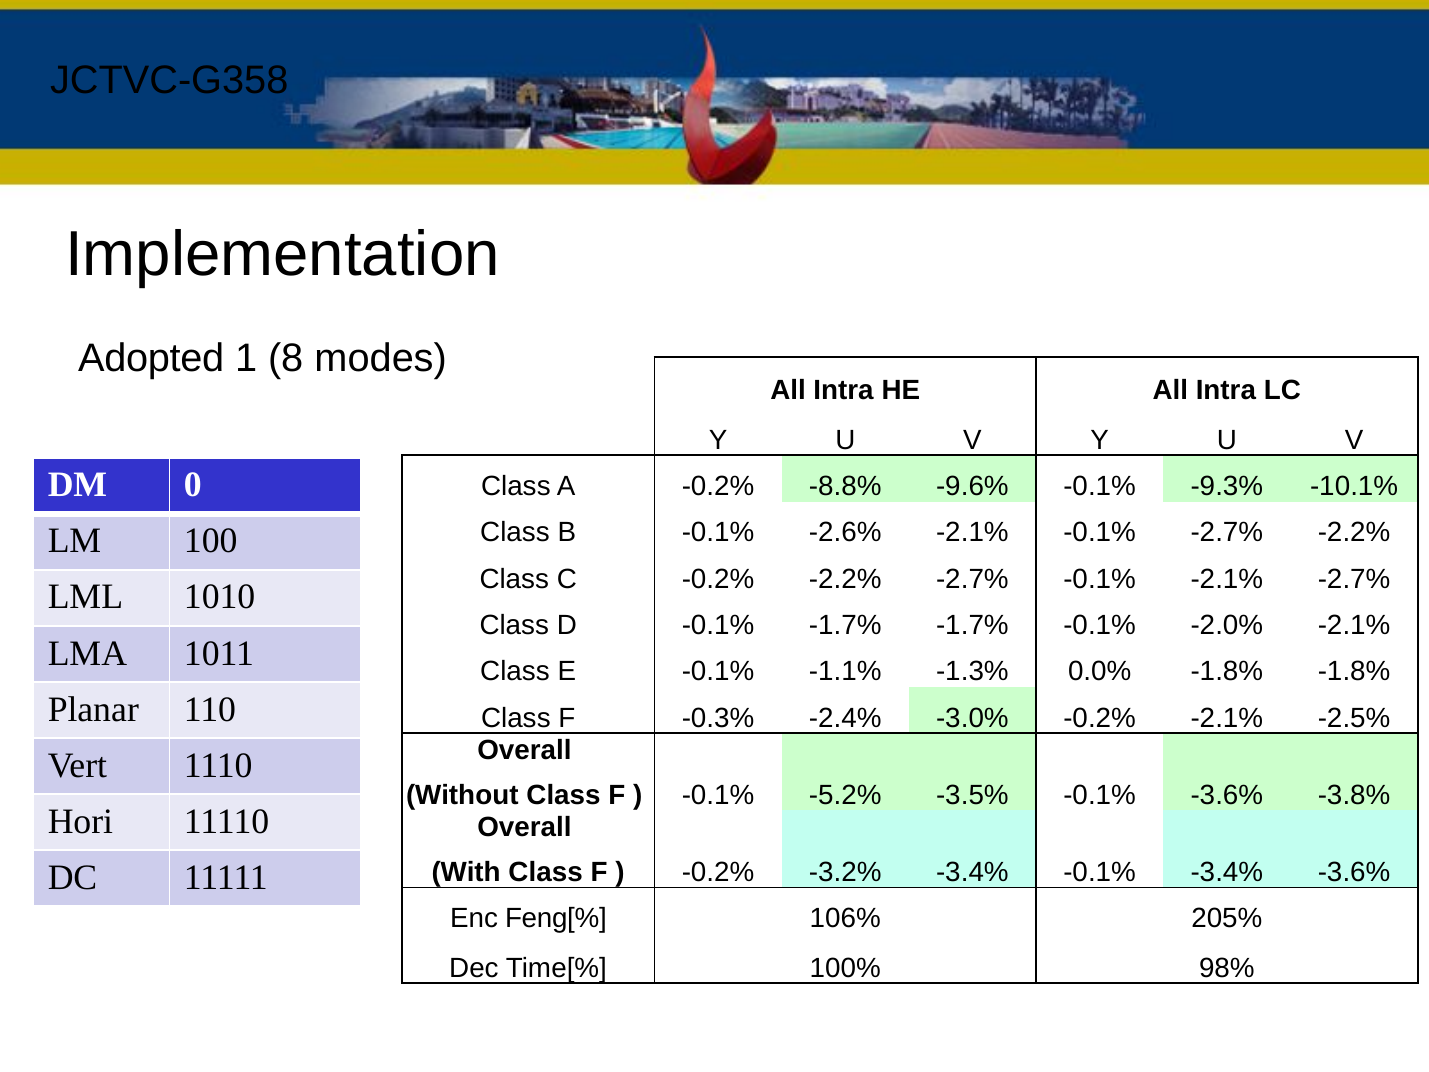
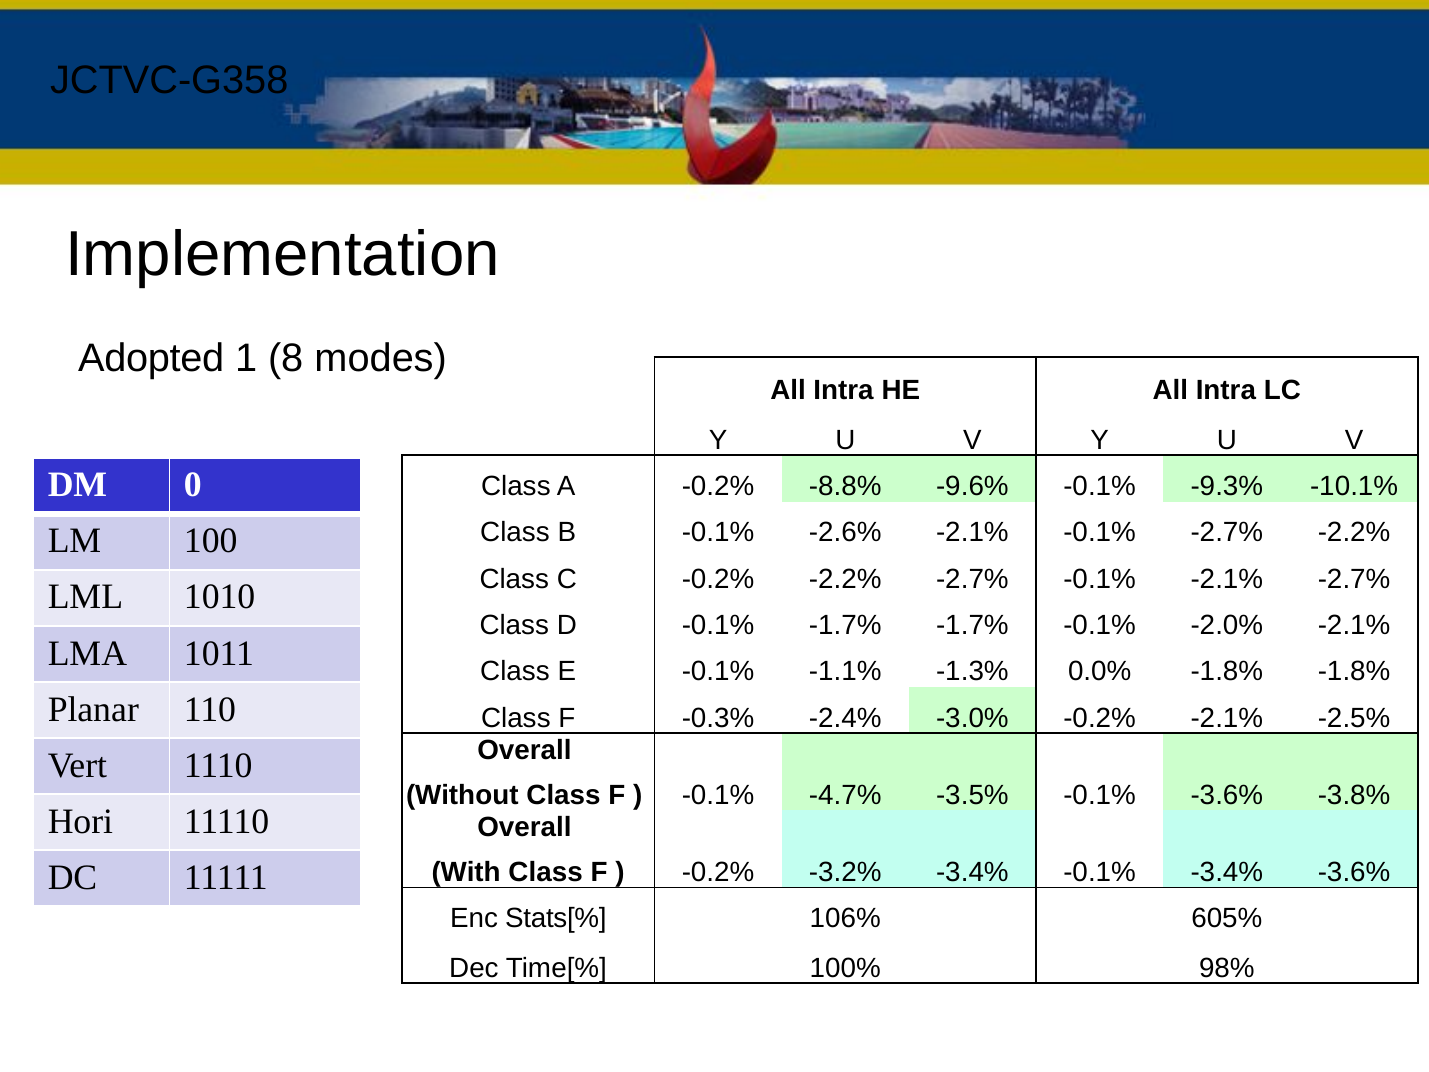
-5.2%: -5.2% -> -4.7%
Feng[%: Feng[% -> Stats[%
205%: 205% -> 605%
